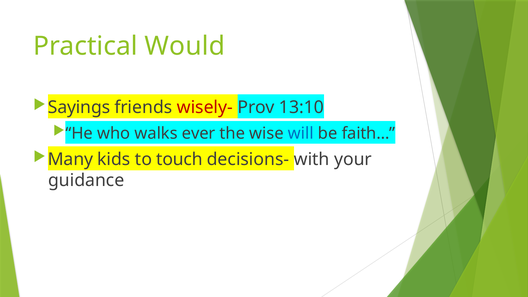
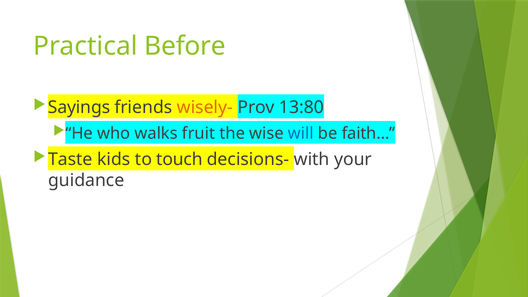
Would: Would -> Before
wisely- colour: red -> orange
13:10: 13:10 -> 13:80
ever: ever -> fruit
Many: Many -> Taste
